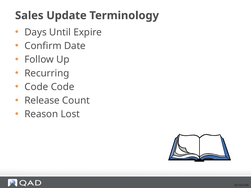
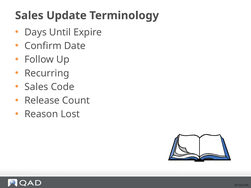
Code at (36, 87): Code -> Sales
